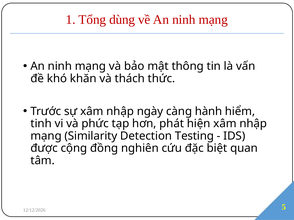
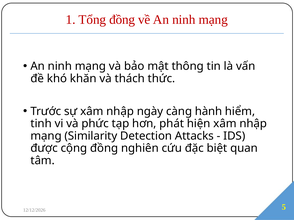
Tổng dùng: dùng -> đồng
Testing: Testing -> Attacks
